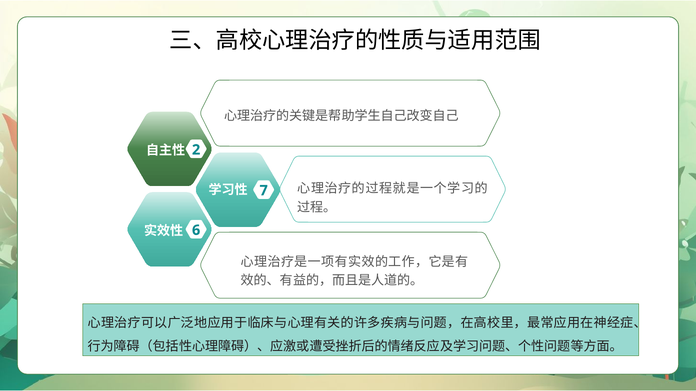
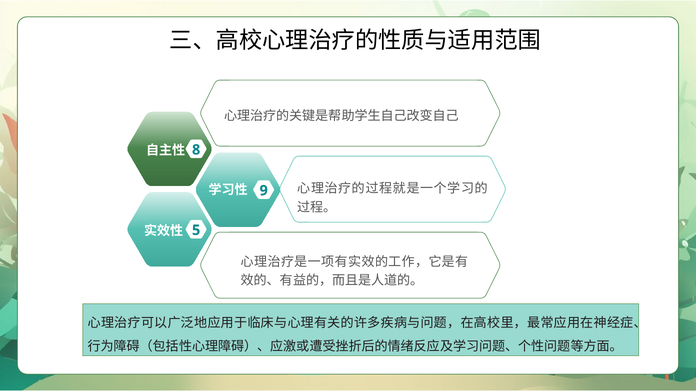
2: 2 -> 8
7: 7 -> 9
6: 6 -> 5
